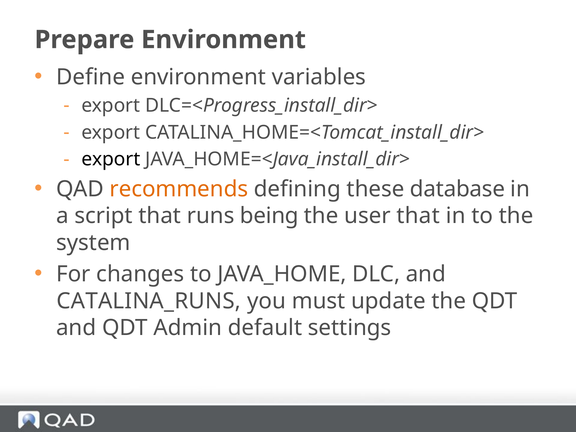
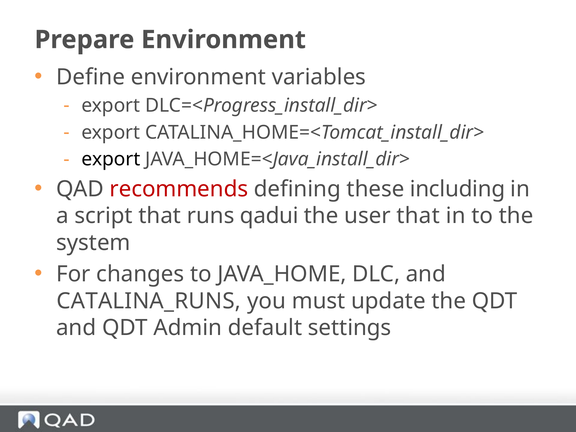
recommends colour: orange -> red
database: database -> including
being: being -> qadui
